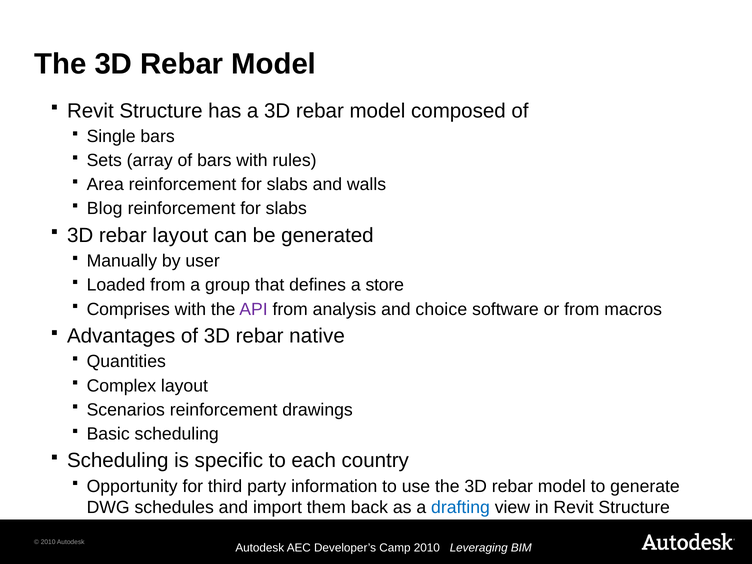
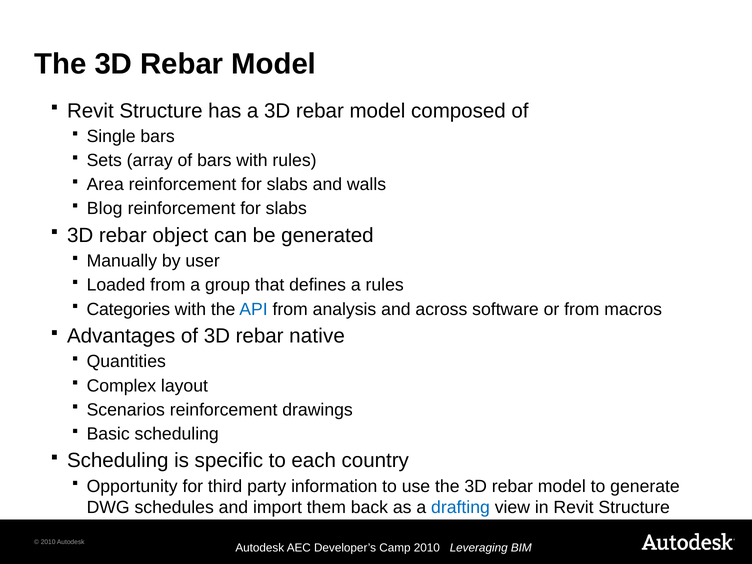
rebar layout: layout -> object
a store: store -> rules
Comprises: Comprises -> Categories
API colour: purple -> blue
choice: choice -> across
